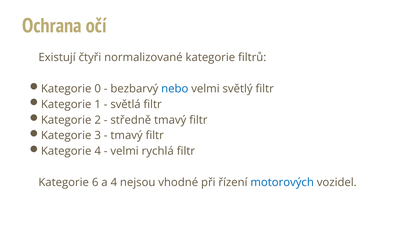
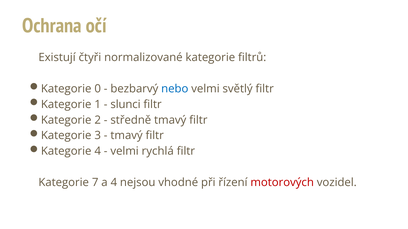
světlá: světlá -> slunci
6: 6 -> 7
motorových colour: blue -> red
